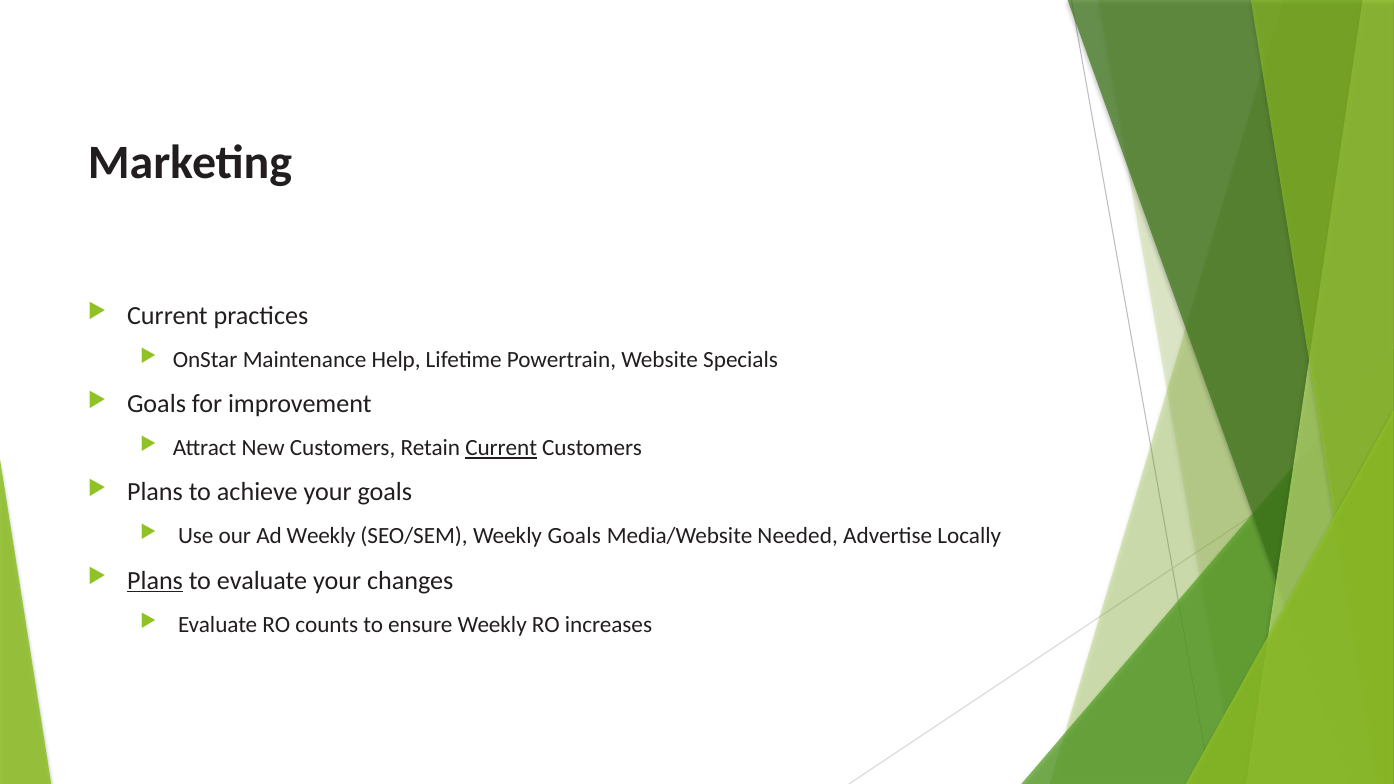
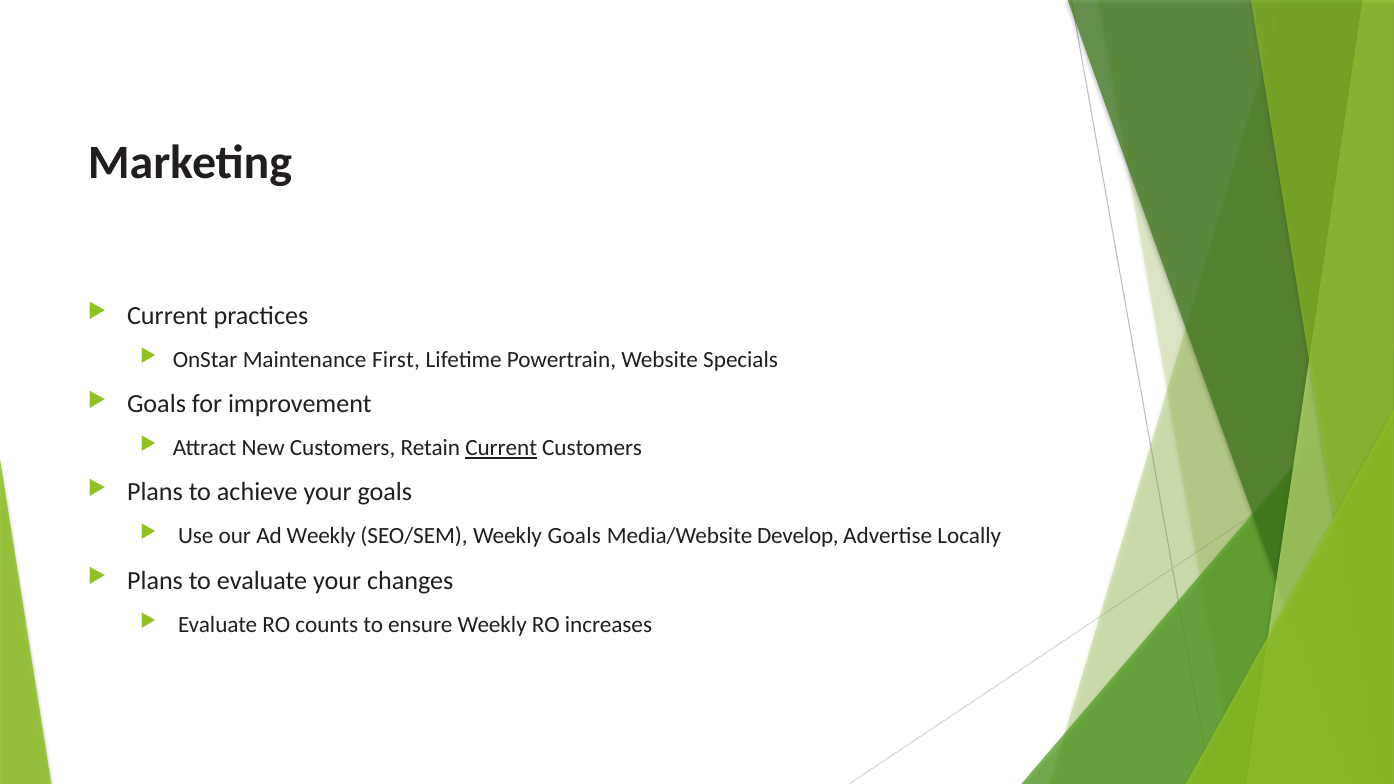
Help: Help -> First
Needed: Needed -> Develop
Plans at (155, 581) underline: present -> none
